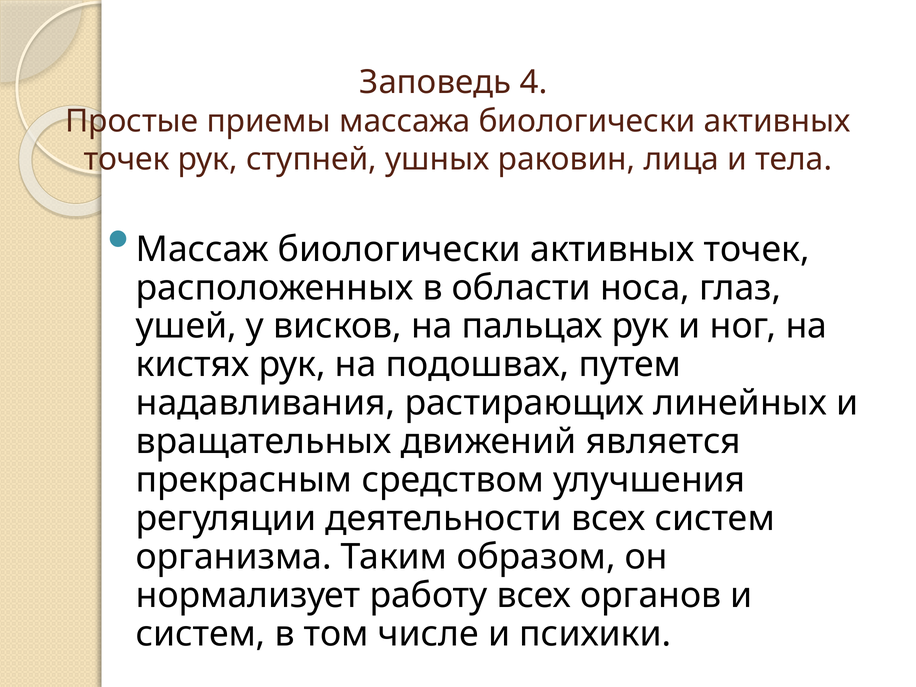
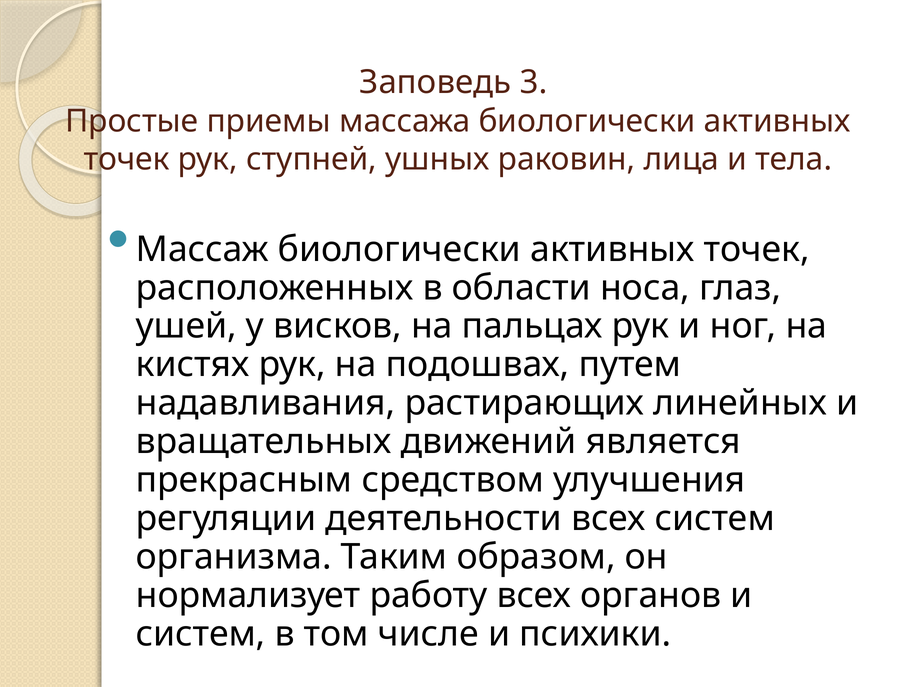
4: 4 -> 3
